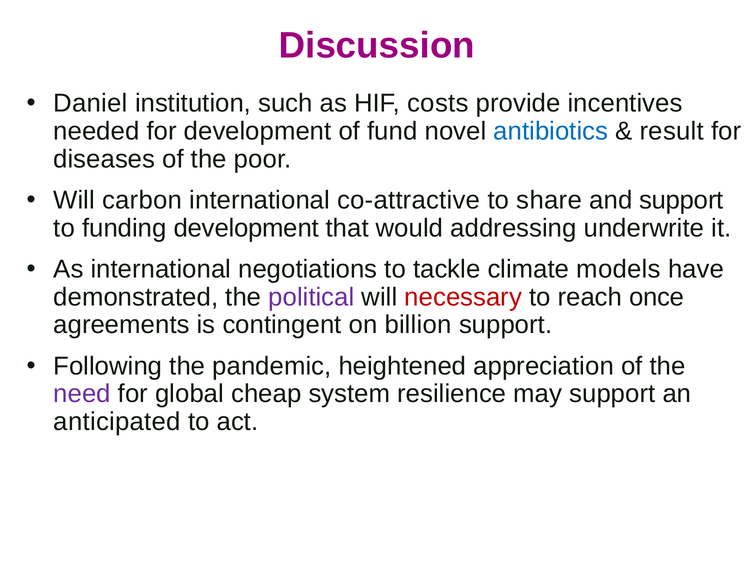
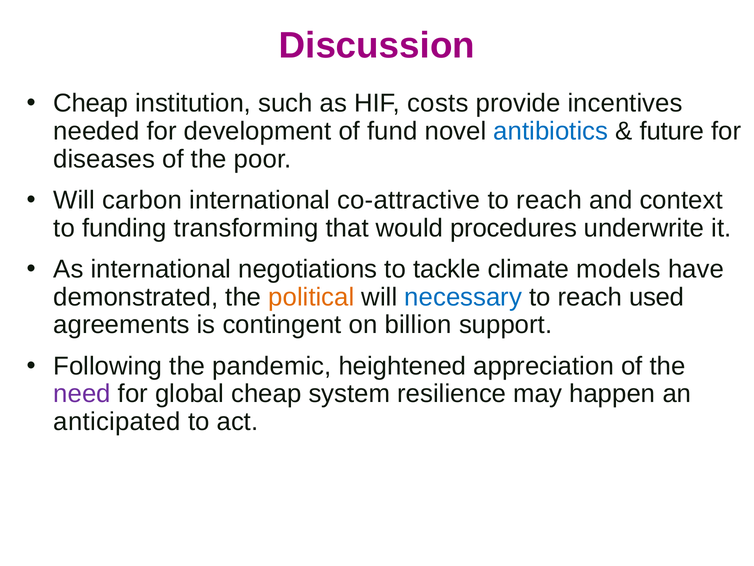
Daniel at (91, 103): Daniel -> Cheap
result: result -> future
share at (549, 200): share -> reach
and support: support -> context
funding development: development -> transforming
addressing: addressing -> procedures
political colour: purple -> orange
necessary colour: red -> blue
once: once -> used
may support: support -> happen
